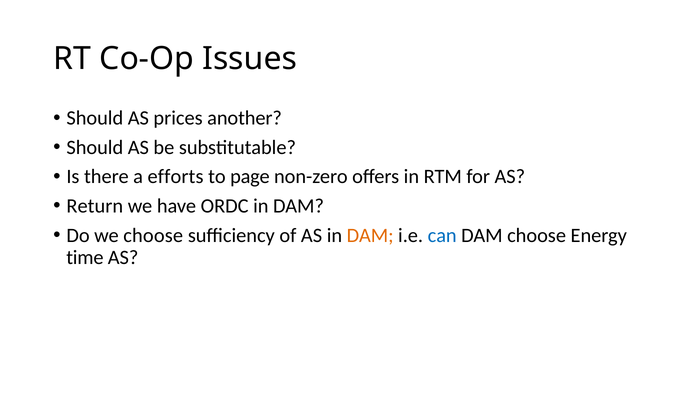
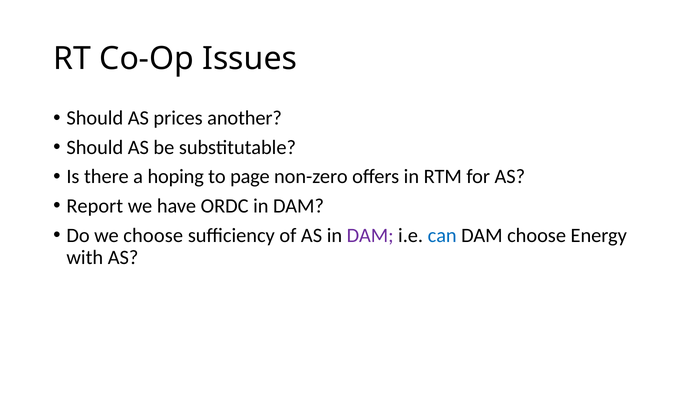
efforts: efforts -> hoping
Return: Return -> Report
DAM at (370, 235) colour: orange -> purple
time: time -> with
